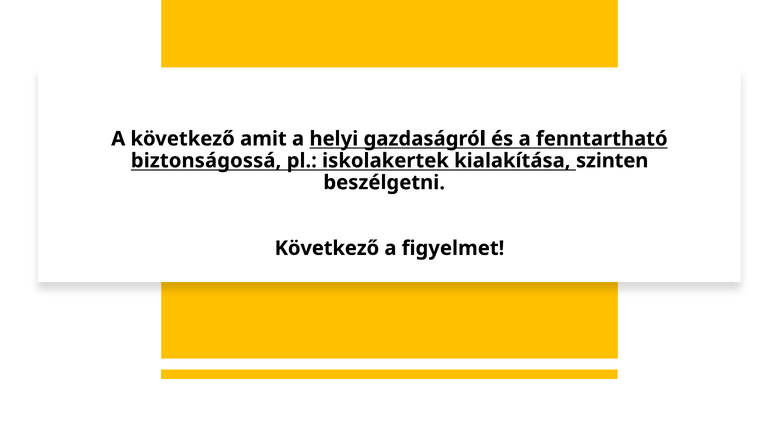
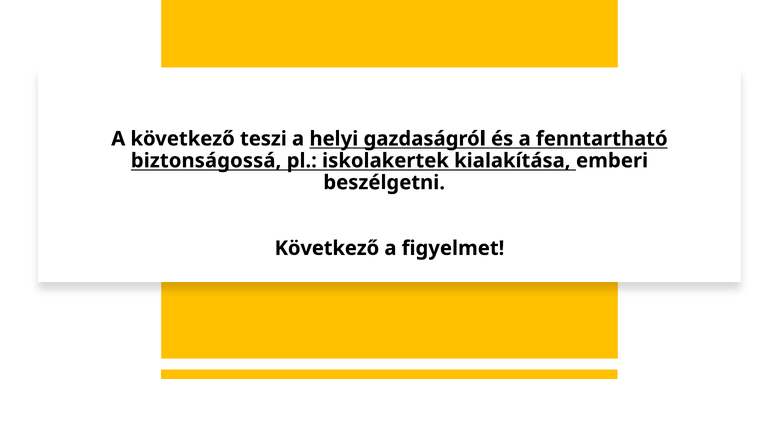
amit: amit -> teszi
szinten: szinten -> emberi
